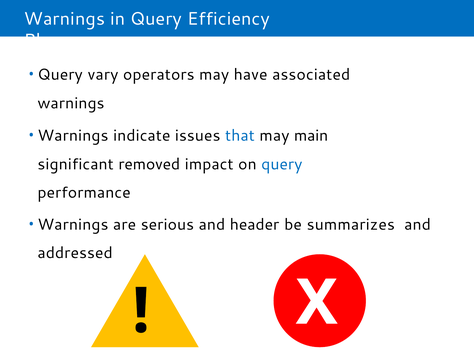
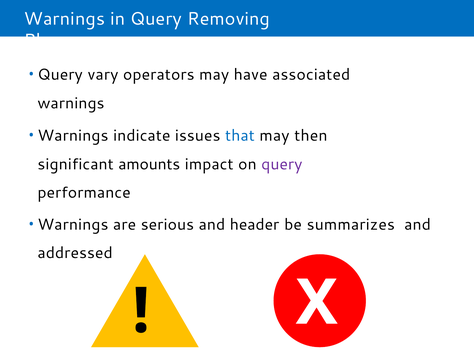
Efficiency: Efficiency -> Removing
main: main -> then
removed: removed -> amounts
query at (282, 164) colour: blue -> purple
